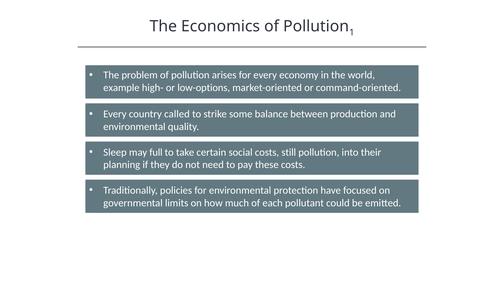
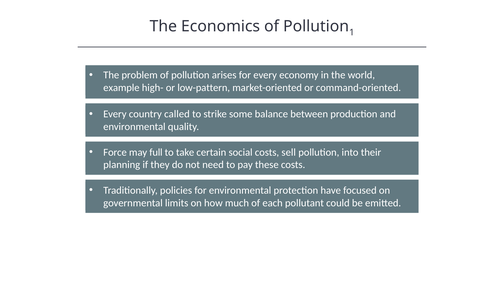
low-options: low-options -> low-pattern
Sleep: Sleep -> Force
still: still -> sell
